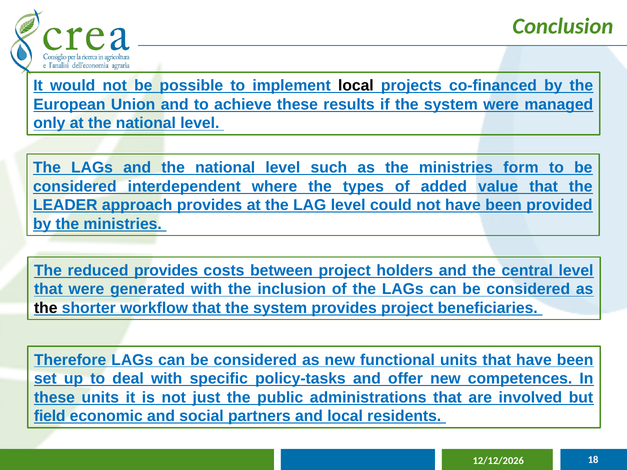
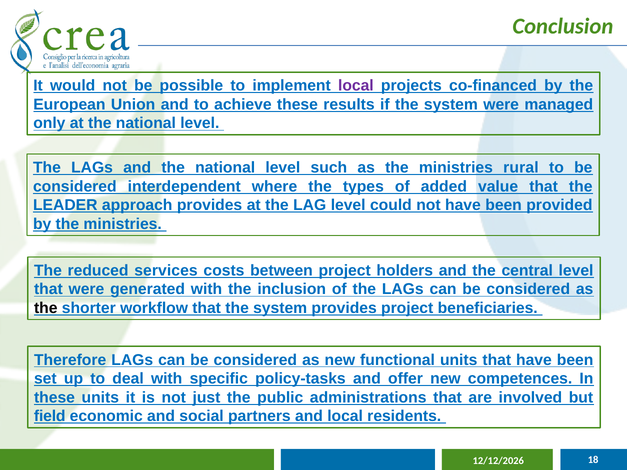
local at (356, 86) colour: black -> purple
form: form -> rural
reduced provides: provides -> services
